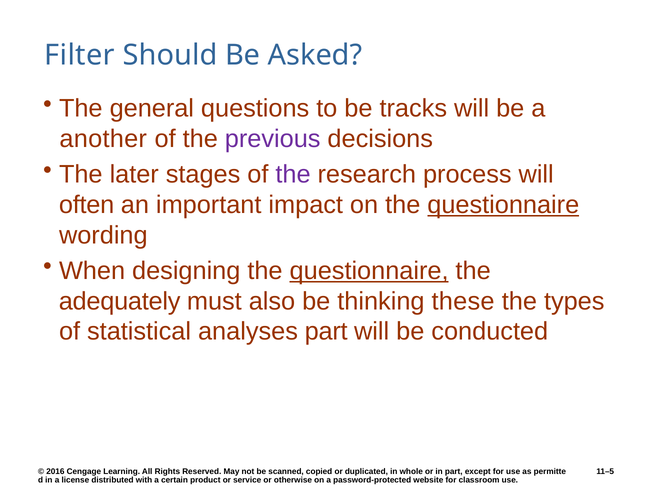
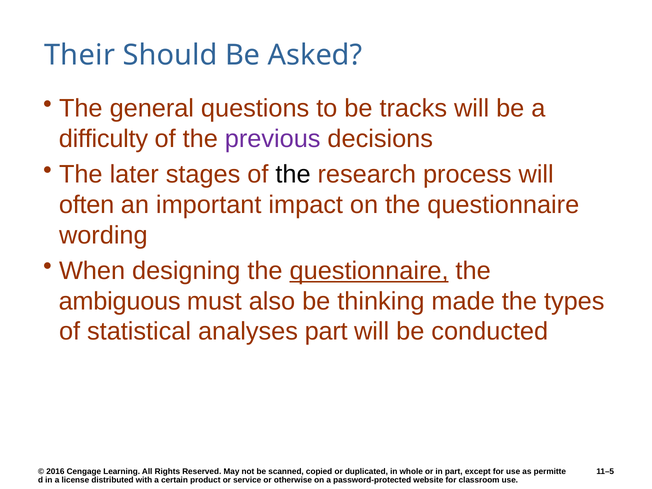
Filter: Filter -> Their
another: another -> difficulty
the at (293, 174) colour: purple -> black
questionnaire at (503, 205) underline: present -> none
adequately: adequately -> ambiguous
these: these -> made
